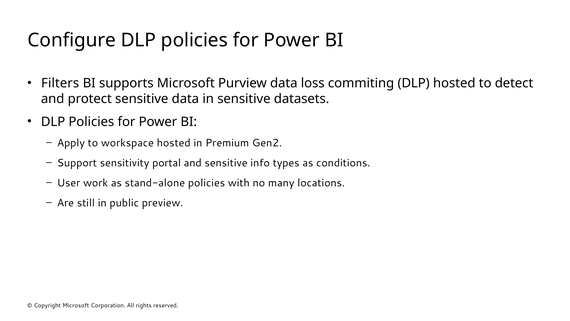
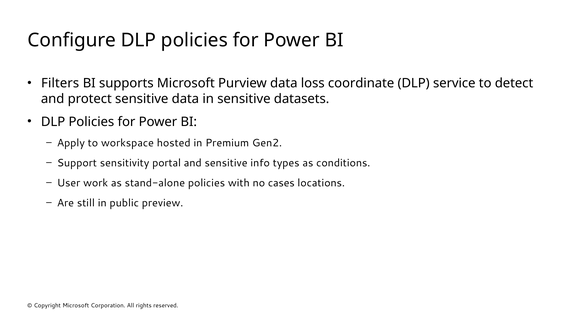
commiting: commiting -> coordinate
DLP hosted: hosted -> service
many: many -> cases
